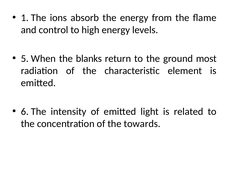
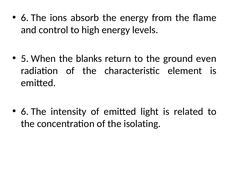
1 at (25, 18): 1 -> 6
most: most -> even
towards: towards -> isolating
